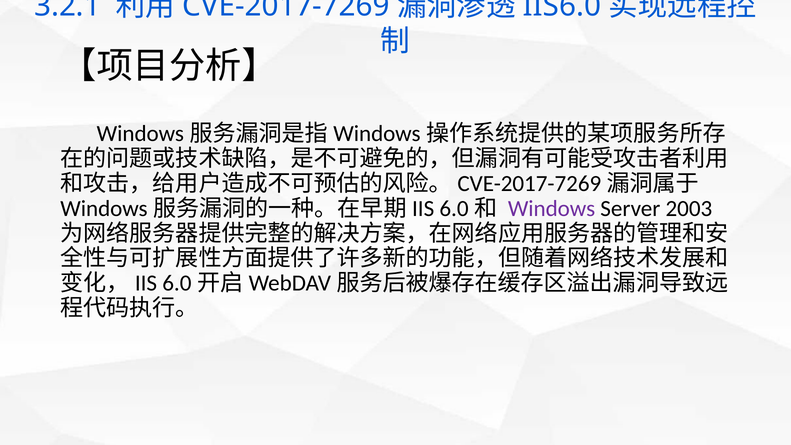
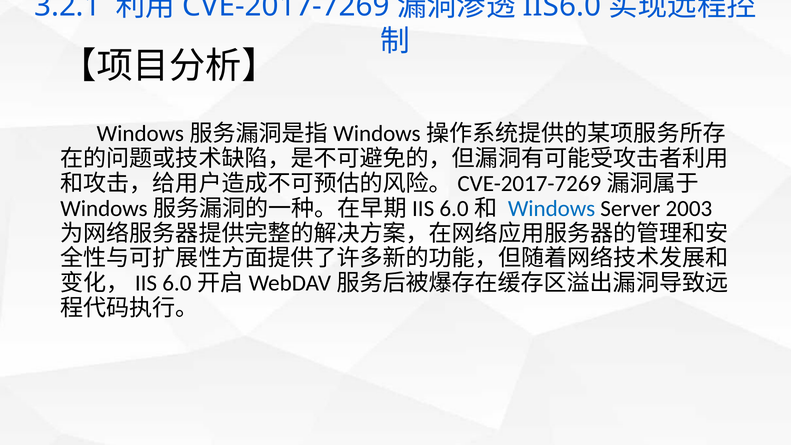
Windows colour: purple -> blue
